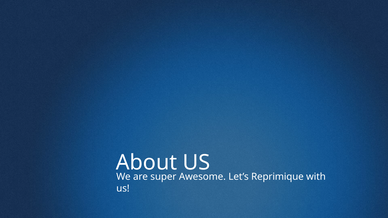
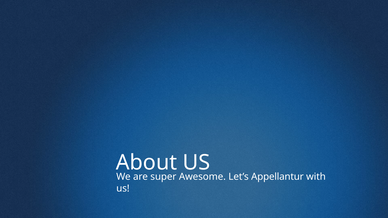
Reprimique: Reprimique -> Appellantur
